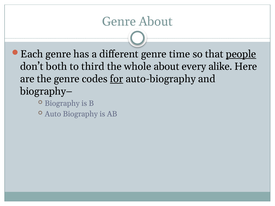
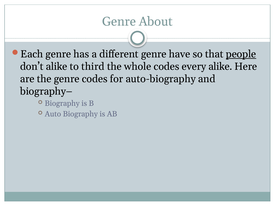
time: time -> have
don’t both: both -> alike
whole about: about -> codes
for underline: present -> none
